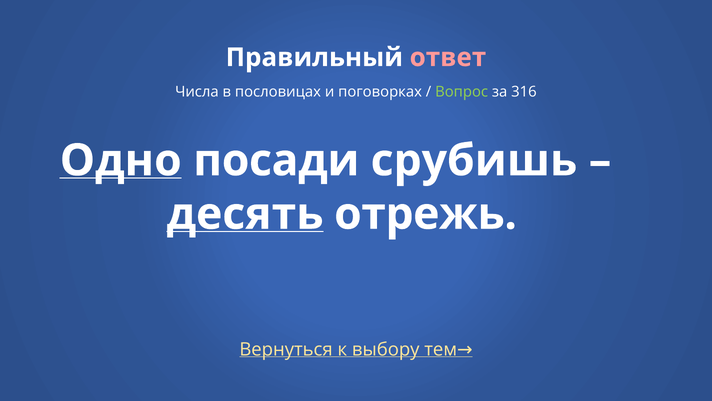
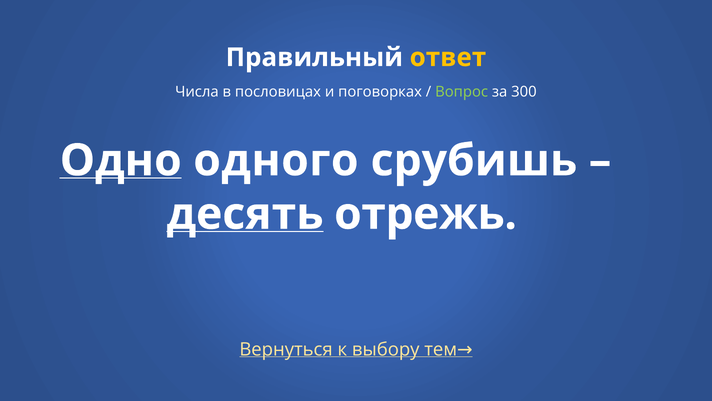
ответ colour: pink -> yellow
316: 316 -> 300
посади: посади -> одного
